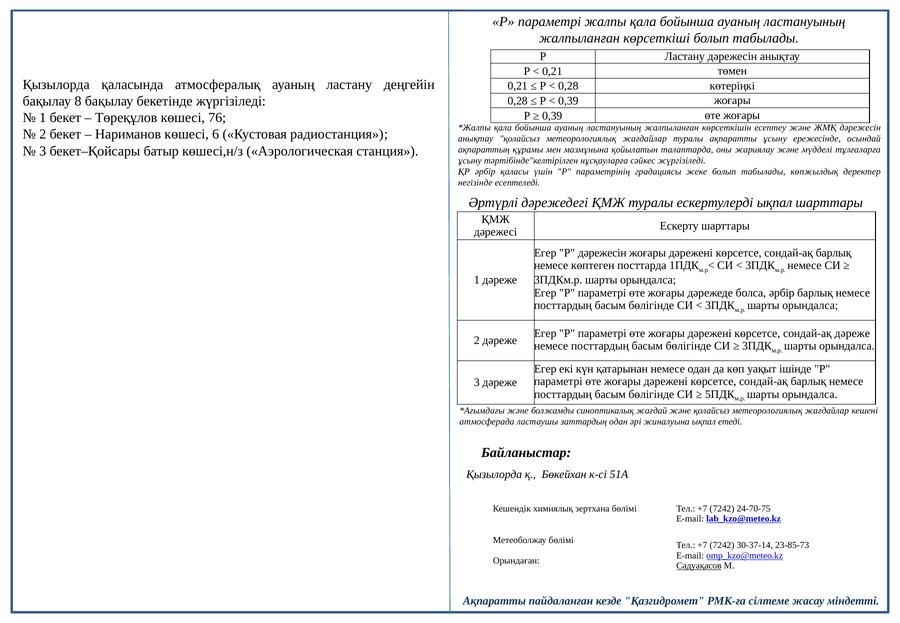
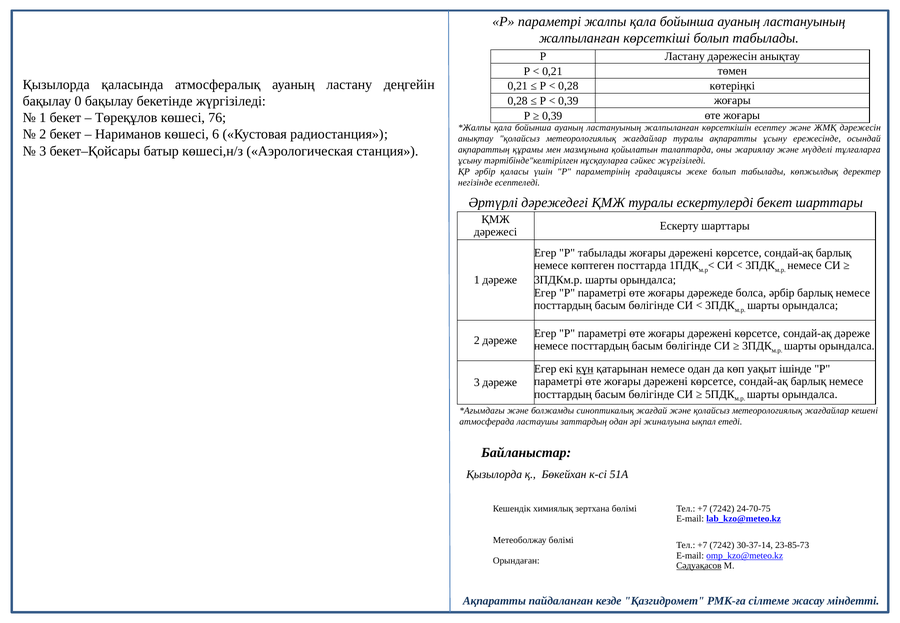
8: 8 -> 0
ескертулерді ықпал: ықпал -> бекет
Р дәрежесін: дәрежесін -> табылады
күн underline: none -> present
